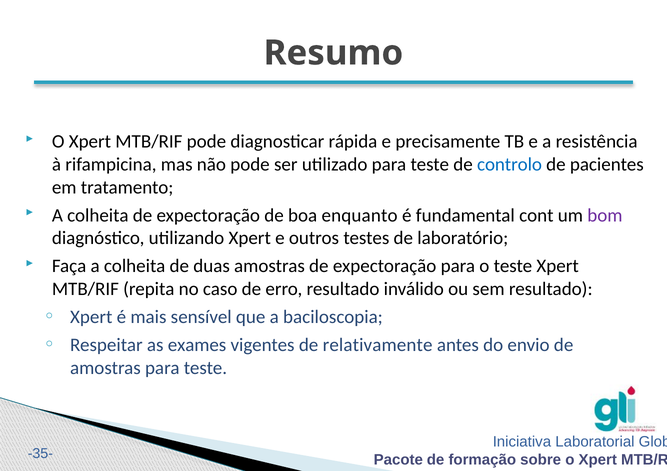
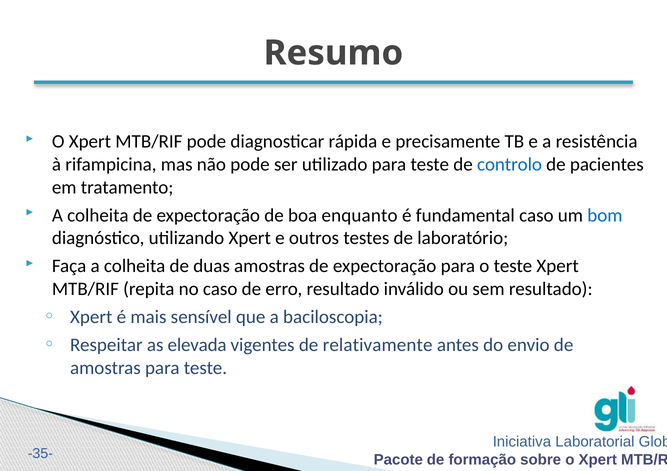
fundamental cont: cont -> caso
bom colour: purple -> blue
exames: exames -> elevada
